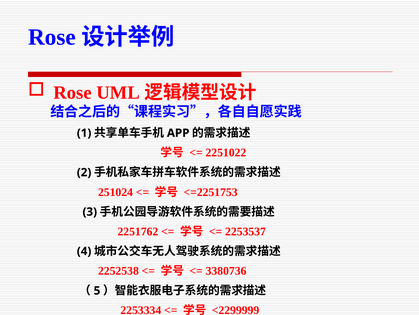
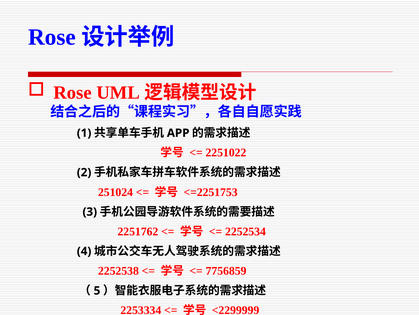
2253537: 2253537 -> 2252534
3380736: 3380736 -> 7756859
